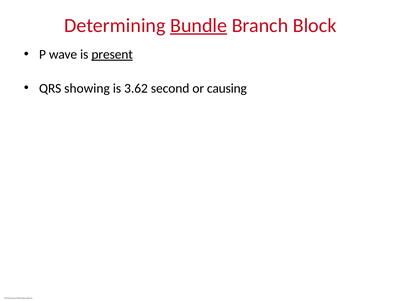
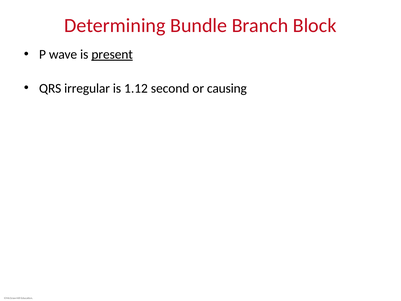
Bundle underline: present -> none
showing: showing -> irregular
3.62: 3.62 -> 1.12
